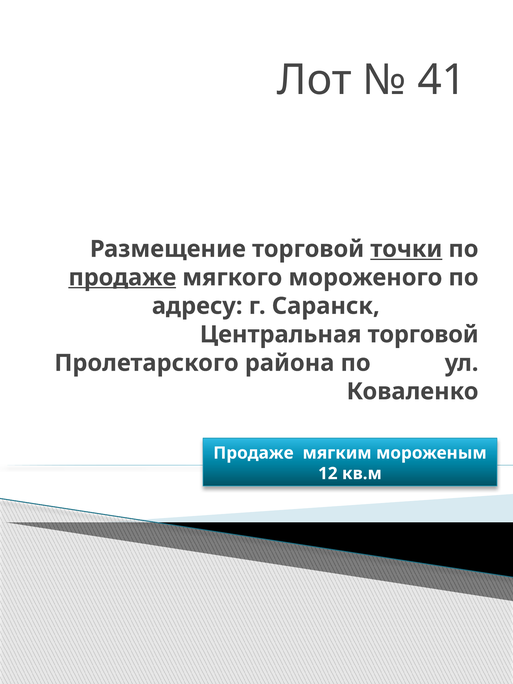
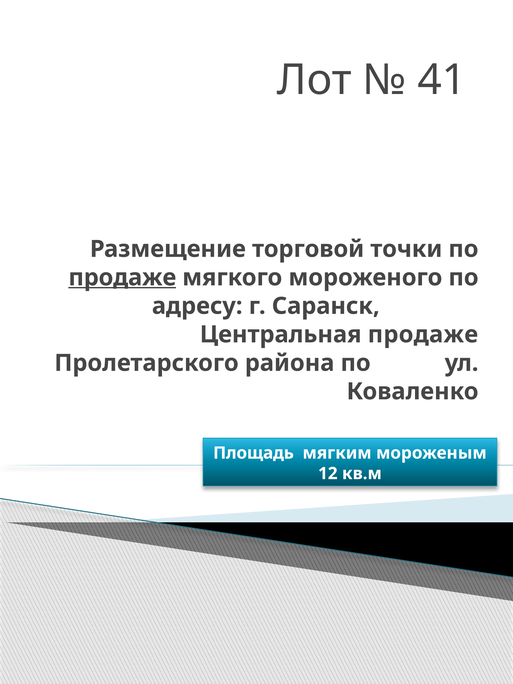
точки underline: present -> none
Центральная торговой: торговой -> продаже
Продаже at (253, 453): Продаже -> Площадь
